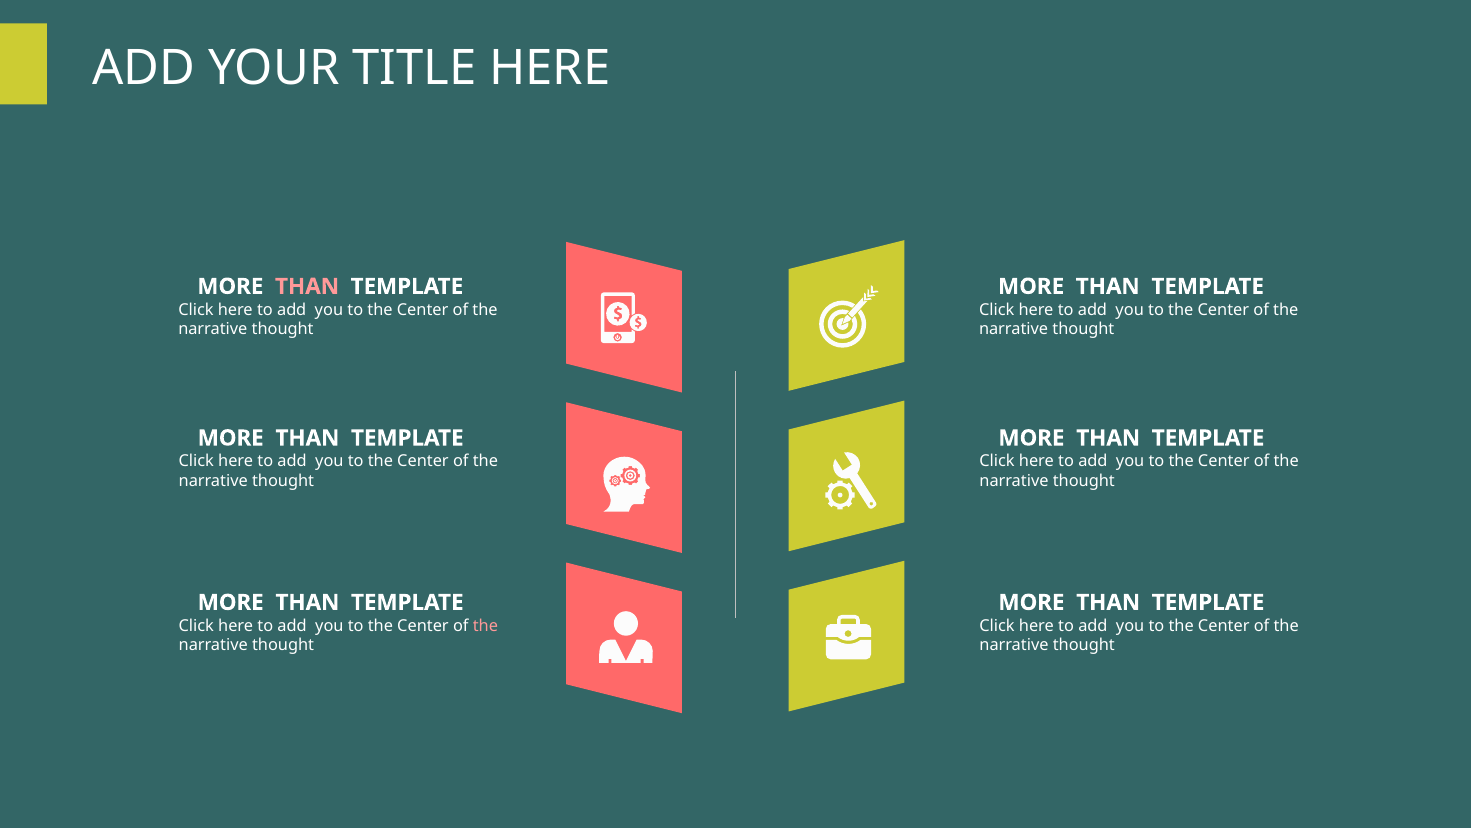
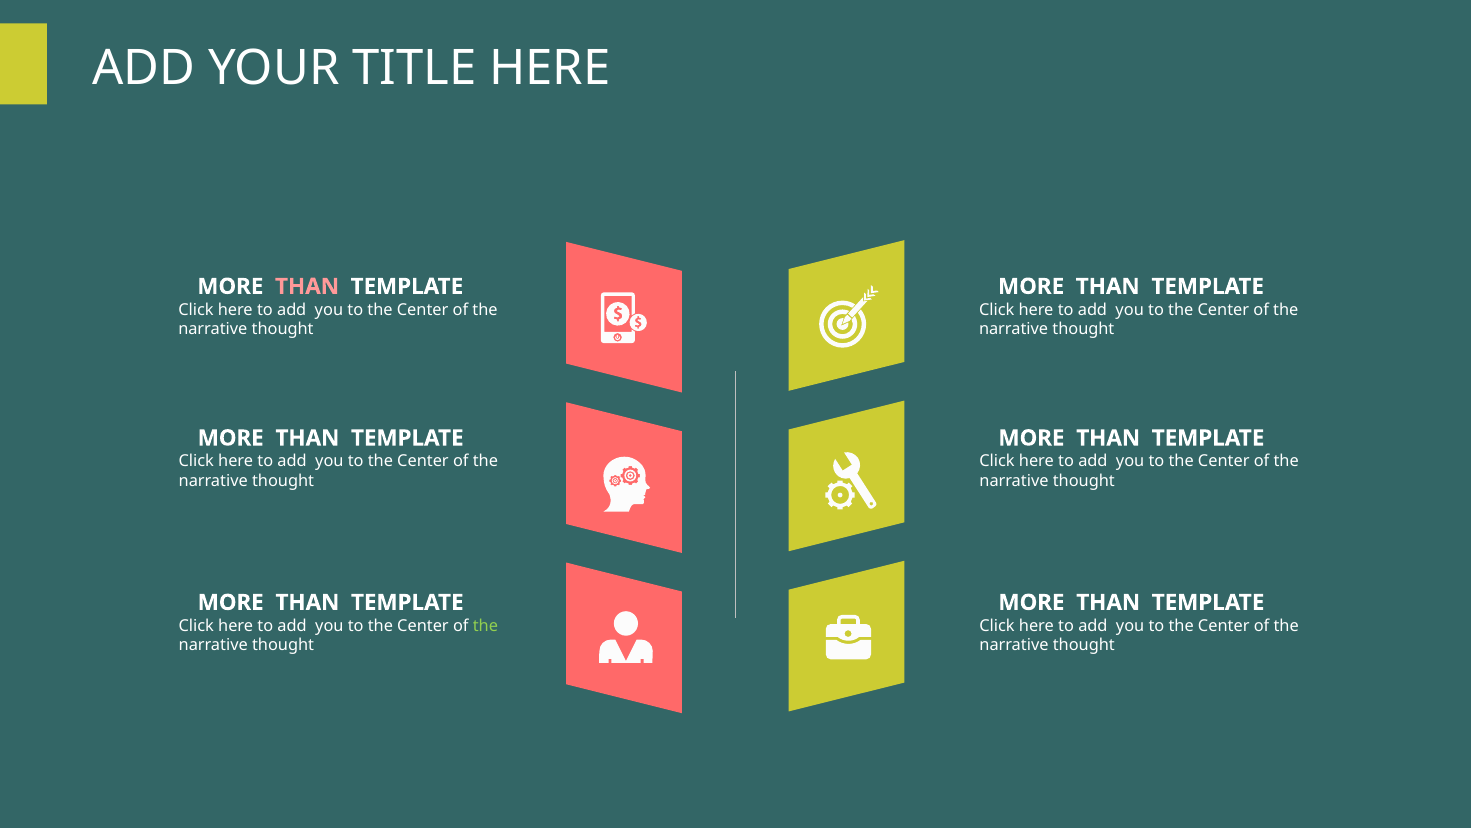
the at (485, 625) colour: pink -> light green
